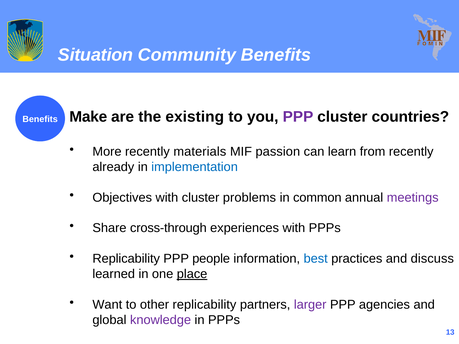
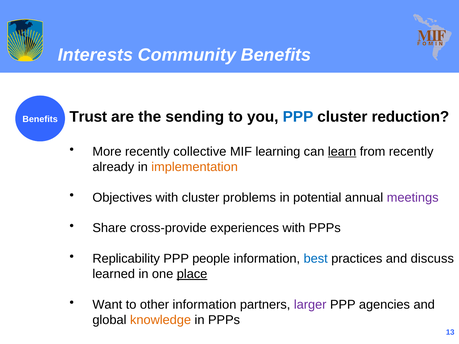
Situation: Situation -> Interests
Make: Make -> Trust
existing: existing -> sending
PPP at (298, 117) colour: purple -> blue
countries: countries -> reduction
materials: materials -> collective
passion: passion -> learning
learn underline: none -> present
implementation colour: blue -> orange
common: common -> potential
cross-through: cross-through -> cross-provide
other replicability: replicability -> information
knowledge colour: purple -> orange
